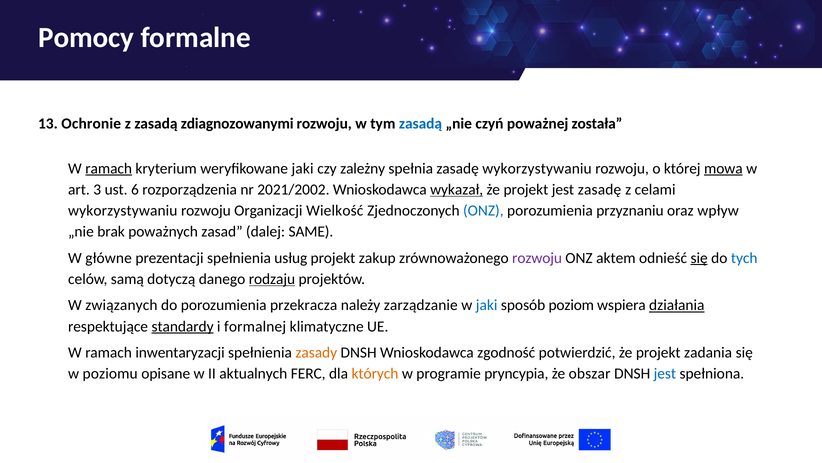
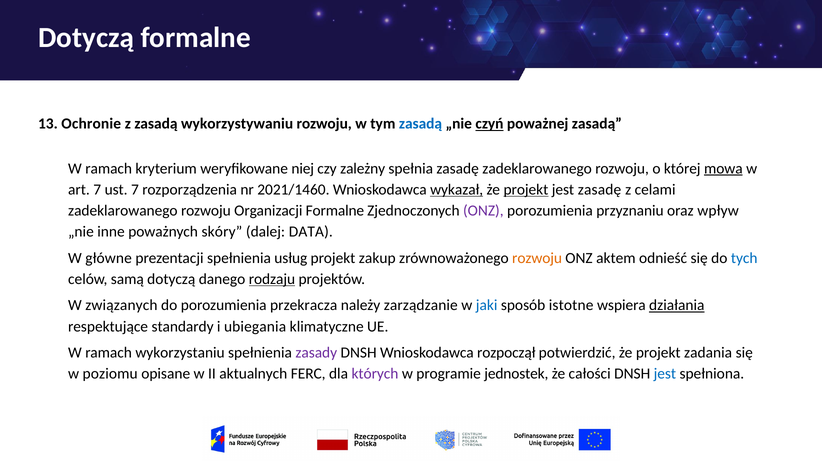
Pomocy at (86, 38): Pomocy -> Dotyczą
zdiagnozowanymi: zdiagnozowanymi -> wykorzystywaniu
czyń underline: none -> present
poważnej została: została -> zasadą
ramach at (109, 168) underline: present -> none
weryfikowane jaki: jaki -> niej
zasadę wykorzystywaniu: wykorzystywaniu -> zadeklarowanego
art 3: 3 -> 7
ust 6: 6 -> 7
2021/2002: 2021/2002 -> 2021/1460
projekt at (526, 189) underline: none -> present
wykorzystywaniu at (123, 210): wykorzystywaniu -> zadeklarowanego
Organizacji Wielkość: Wielkość -> Formalne
ONZ at (483, 210) colour: blue -> purple
brak: brak -> inne
zasad: zasad -> skóry
SAME: SAME -> DATA
rozwoju at (537, 258) colour: purple -> orange
się at (699, 258) underline: present -> none
poziom: poziom -> istotne
standardy underline: present -> none
formalnej: formalnej -> ubiegania
inwentaryzacji: inwentaryzacji -> wykorzystaniu
zasady colour: orange -> purple
zgodność: zgodność -> rozpoczął
których colour: orange -> purple
pryncypia: pryncypia -> jednostek
obszar: obszar -> całości
